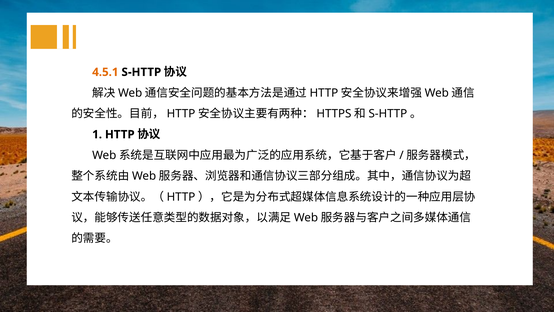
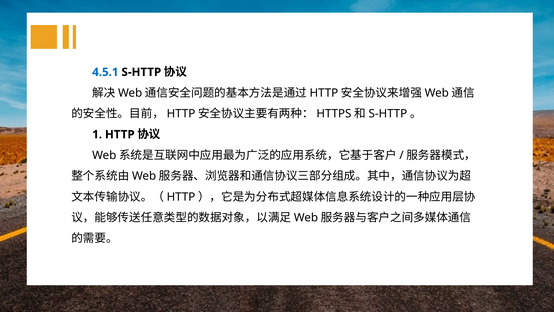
4.5.1 colour: orange -> blue
